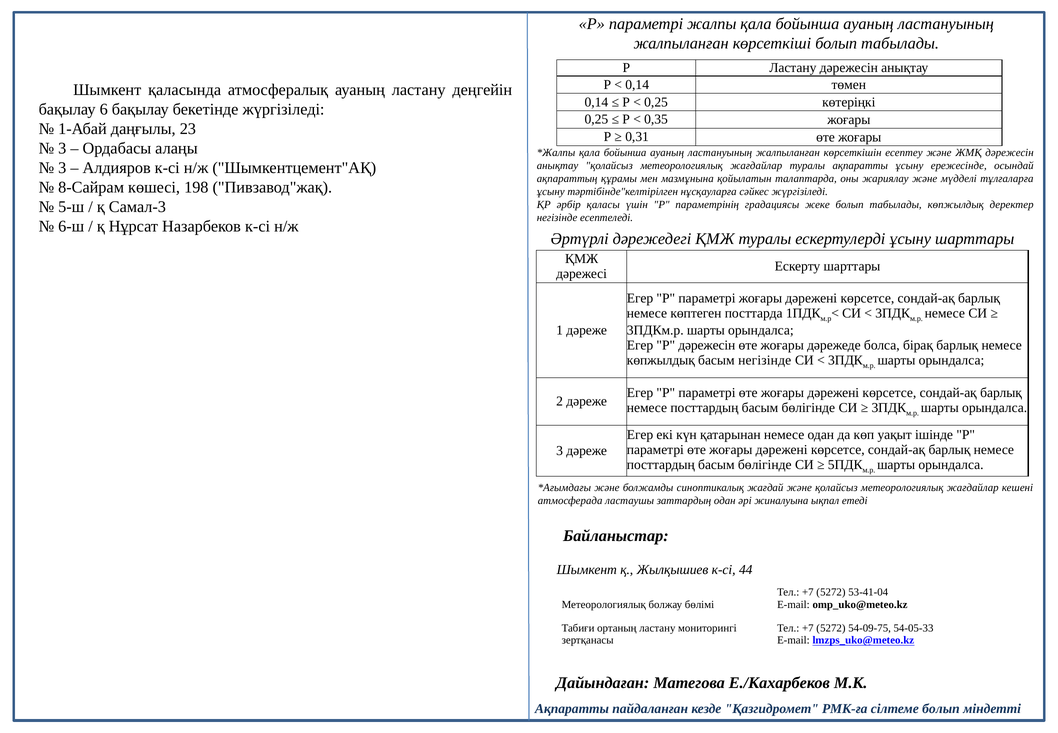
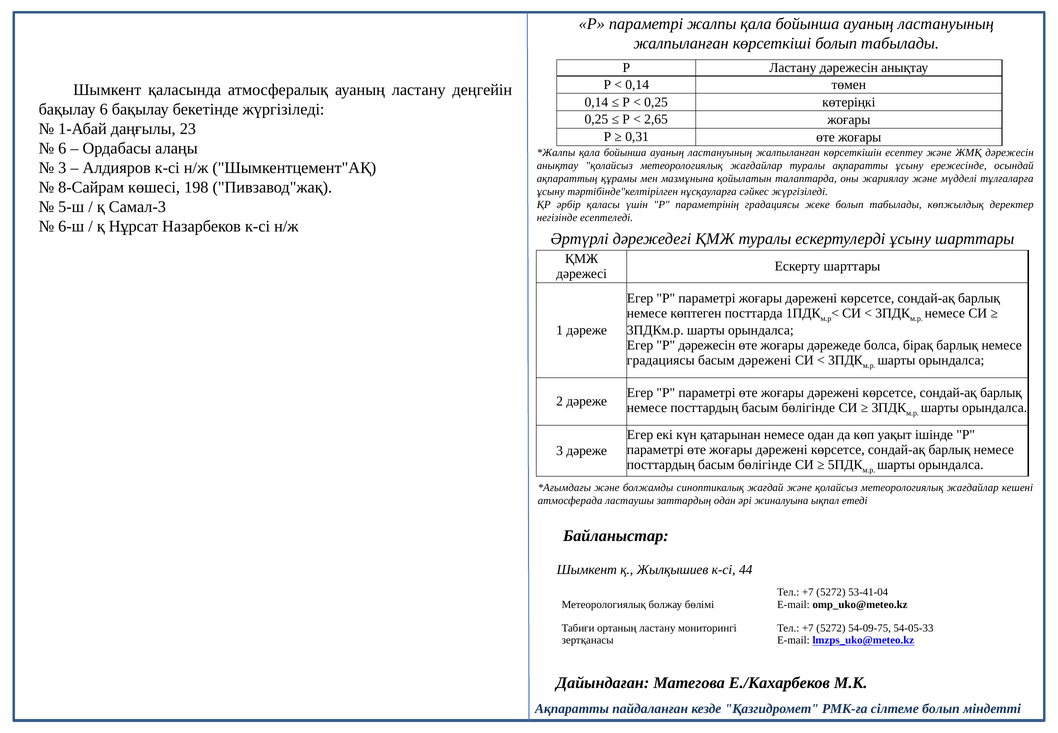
0,35: 0,35 -> 2,65
3 at (62, 148): 3 -> 6
көпжылдық at (661, 360): көпжылдық -> градациясы
басым негізінде: негізінде -> дәрежені
